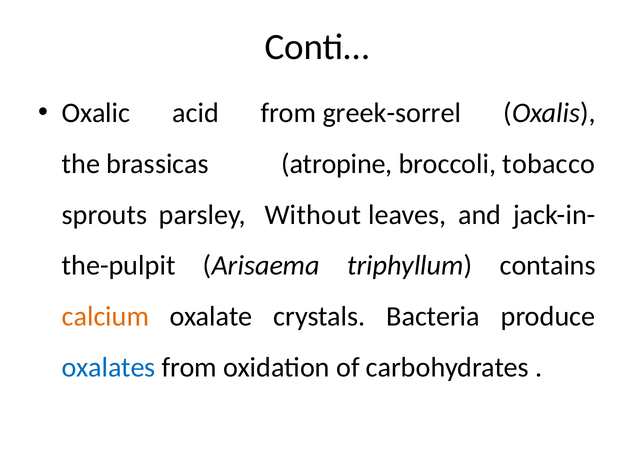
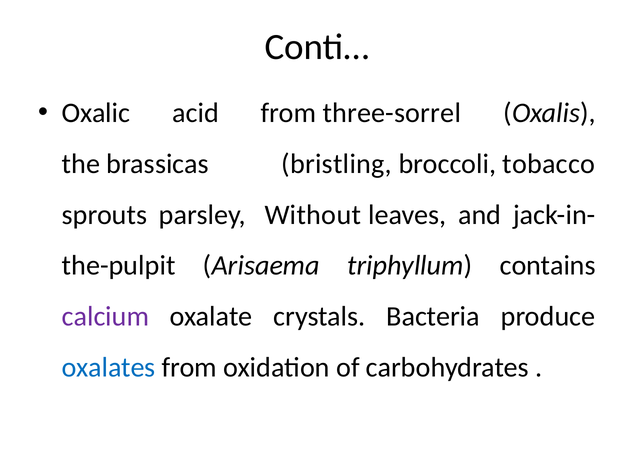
greek-sorrel: greek-sorrel -> three-sorrel
atropine: atropine -> bristling
calcium colour: orange -> purple
